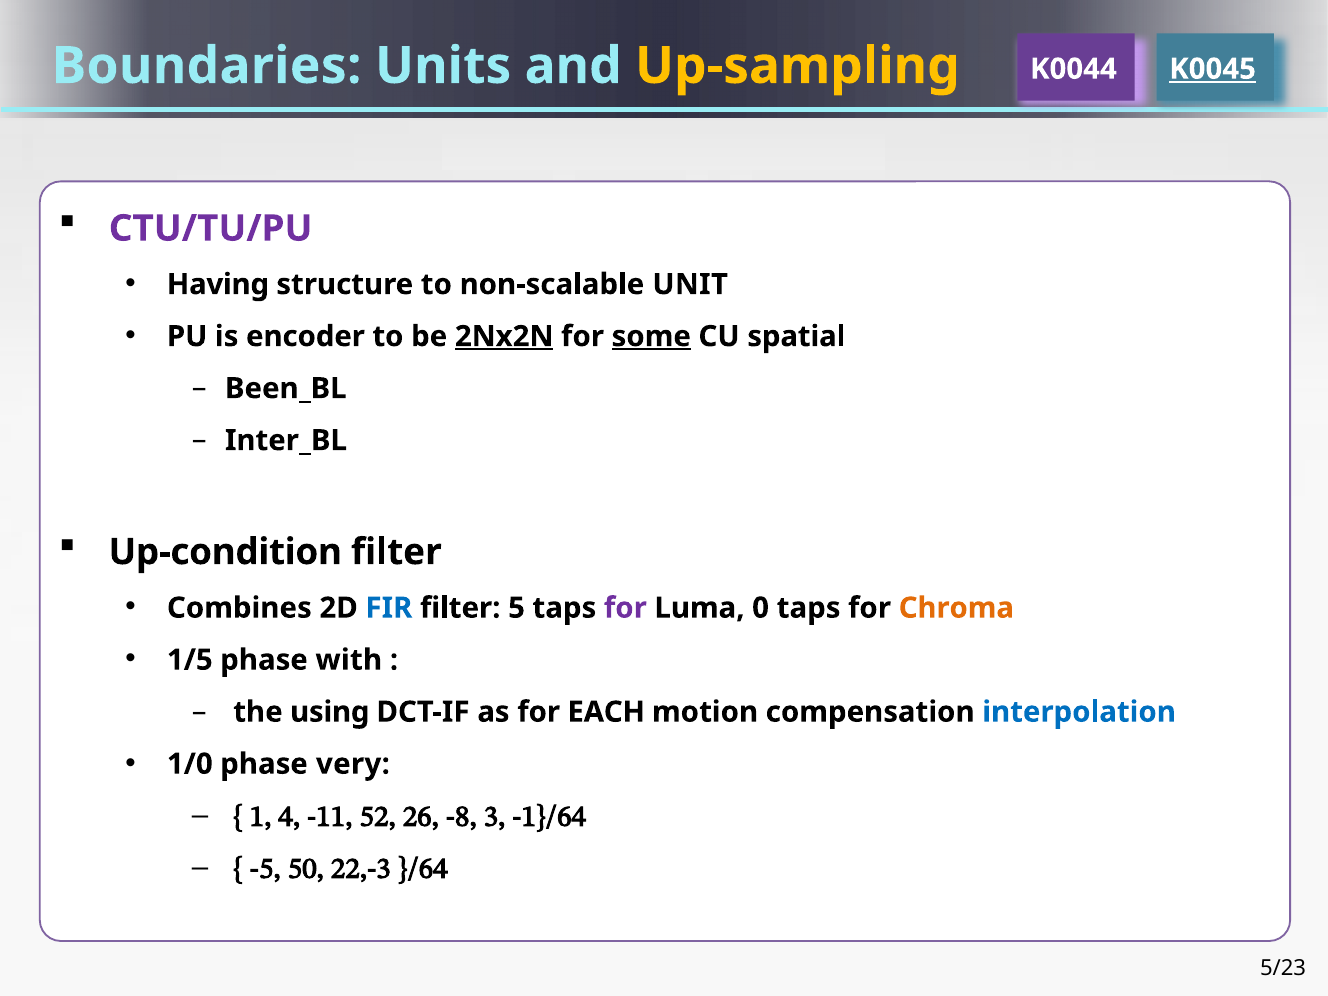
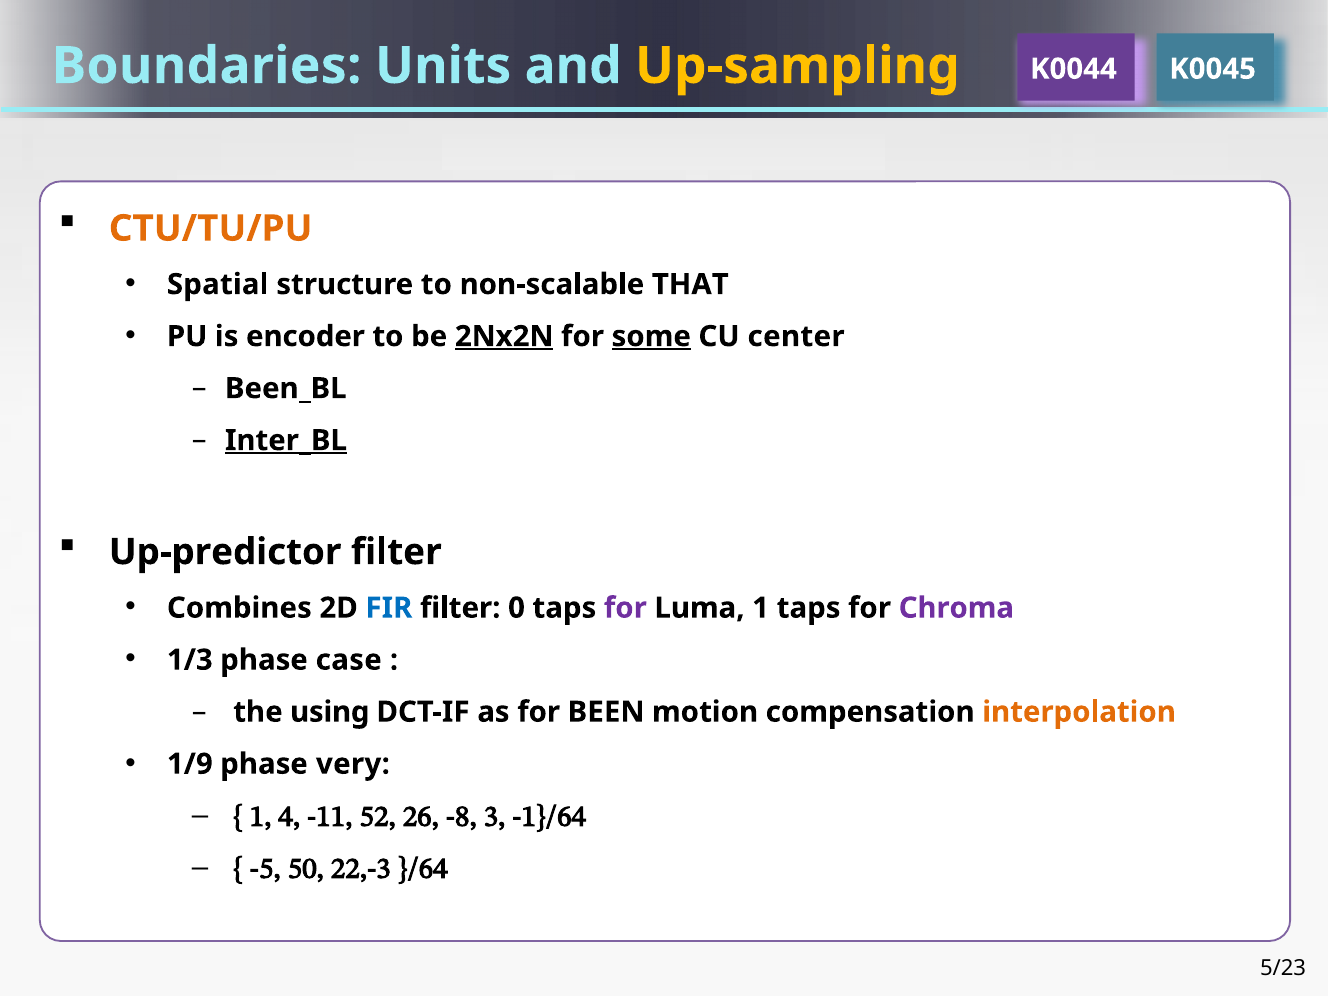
K0045 underline: present -> none
CTU/TU/PU colour: purple -> orange
Having: Having -> Spatial
UNIT: UNIT -> THAT
spatial: spatial -> center
Inter_BL underline: none -> present
Up-condition: Up-condition -> Up-predictor
5: 5 -> 0
Luma 0: 0 -> 1
Chroma colour: orange -> purple
1/5: 1/5 -> 1/3
with: with -> case
EACH: EACH -> BEEN
interpolation colour: blue -> orange
1/0: 1/0 -> 1/9
